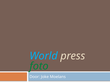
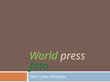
World colour: light blue -> light green
